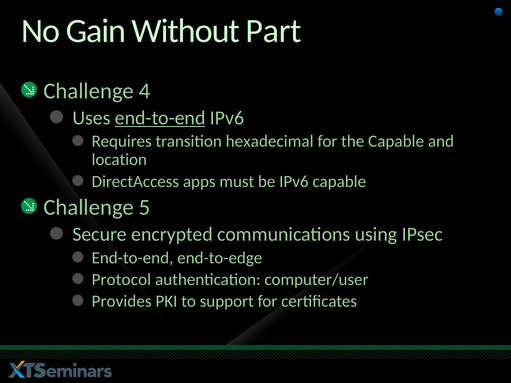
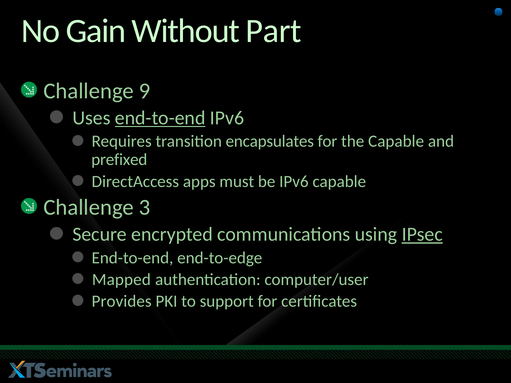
4: 4 -> 9
hexadecimal: hexadecimal -> encapsulates
location: location -> prefixed
5: 5 -> 3
IPsec underline: none -> present
Protocol: Protocol -> Mapped
